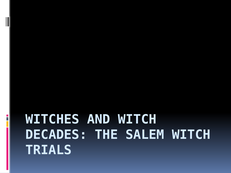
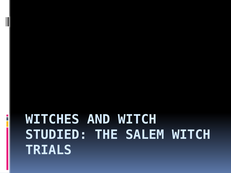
DECADES: DECADES -> STUDIED
